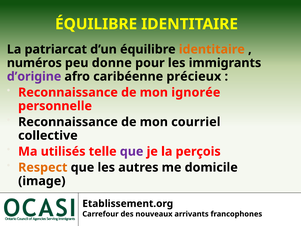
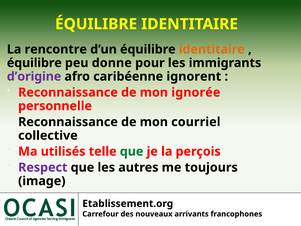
patriarcat: patriarcat -> rencontre
numéros at (34, 63): numéros -> équilibre
précieux: précieux -> ignorent
que at (132, 151) colour: purple -> green
Respect colour: orange -> purple
domicile: domicile -> toujours
